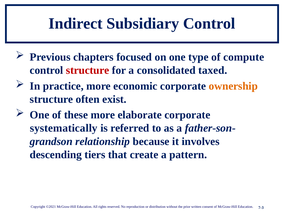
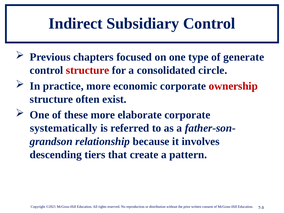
compute: compute -> generate
taxed: taxed -> circle
ownership colour: orange -> red
